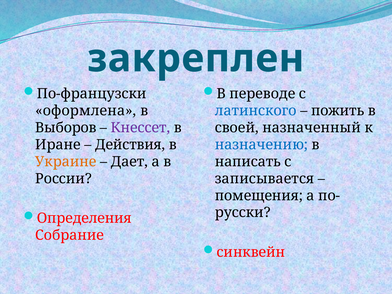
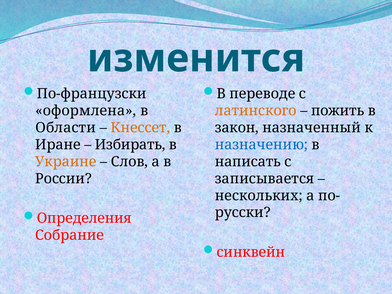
закреплен: закреплен -> изменится
латинского colour: blue -> orange
Выборов: Выборов -> Области
Кнессет colour: purple -> orange
своей: своей -> закон
Действия: Действия -> Избирать
Дает: Дает -> Слов
помещения: помещения -> нескольких
